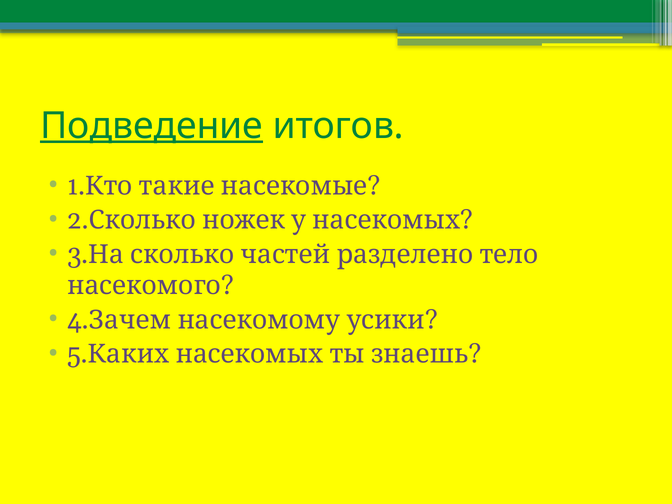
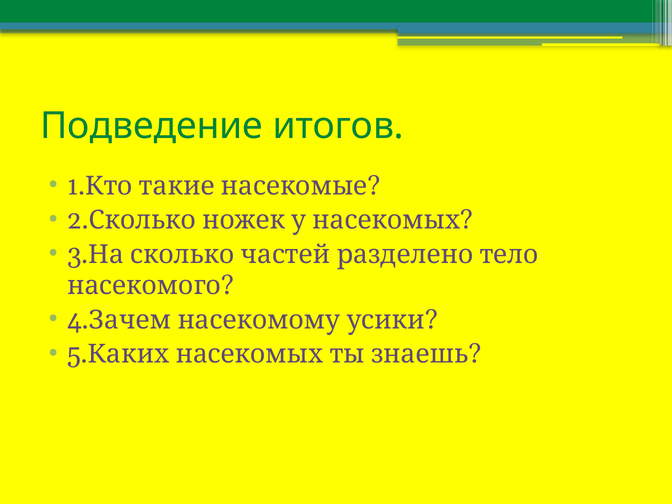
Подведение underline: present -> none
